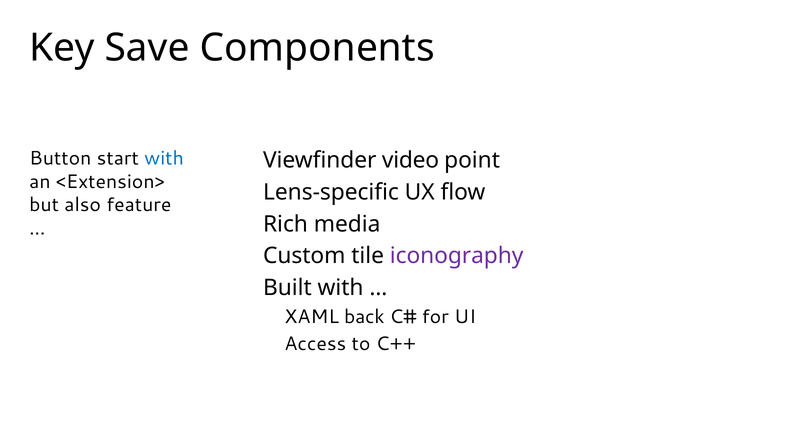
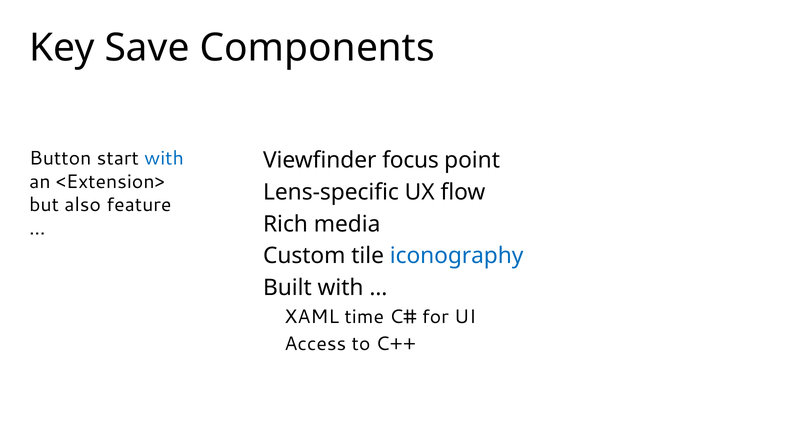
video: video -> focus
iconography colour: purple -> blue
back: back -> time
